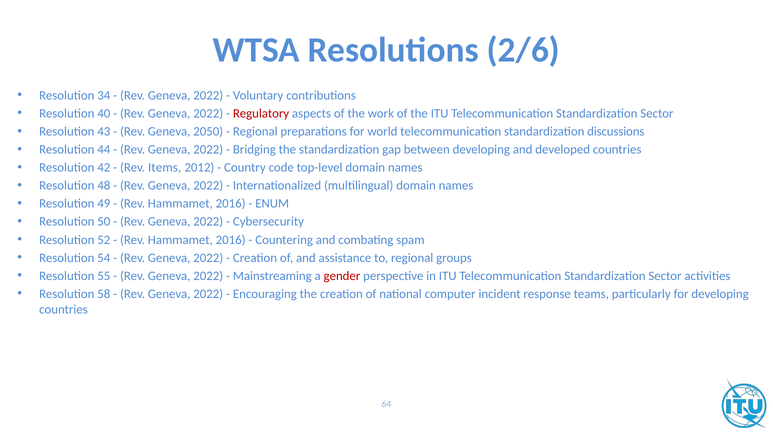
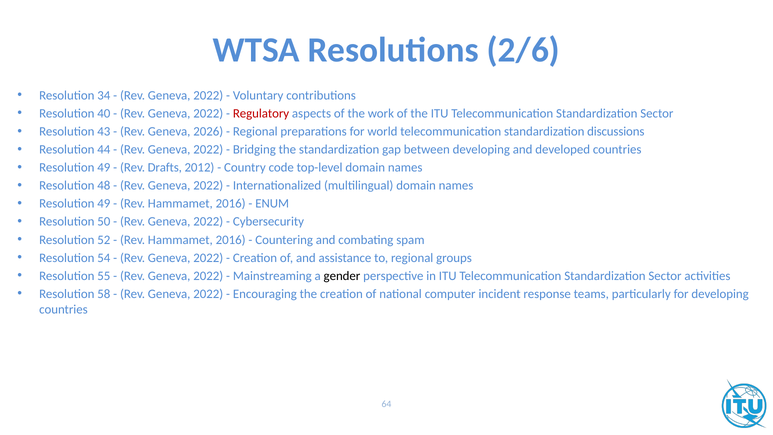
2050: 2050 -> 2026
42 at (104, 168): 42 -> 49
Items: Items -> Drafts
gender colour: red -> black
